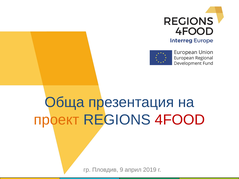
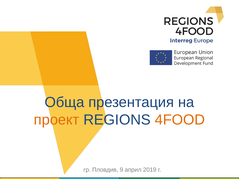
4FOOD colour: red -> orange
